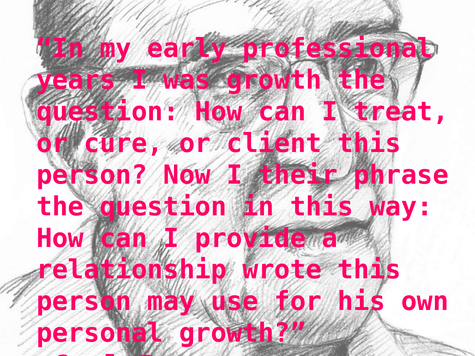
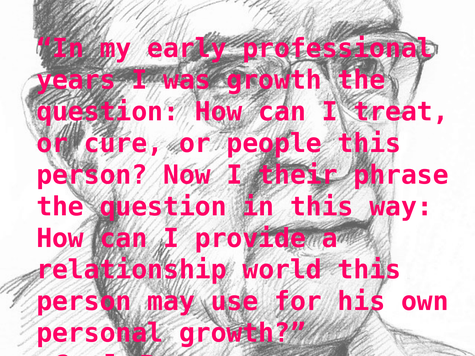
client: client -> people
wrote: wrote -> world
